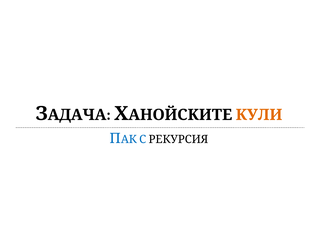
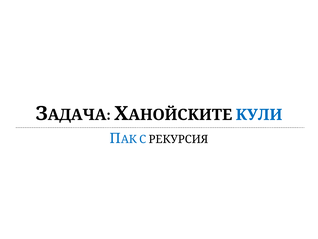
КУЛИ colour: orange -> blue
